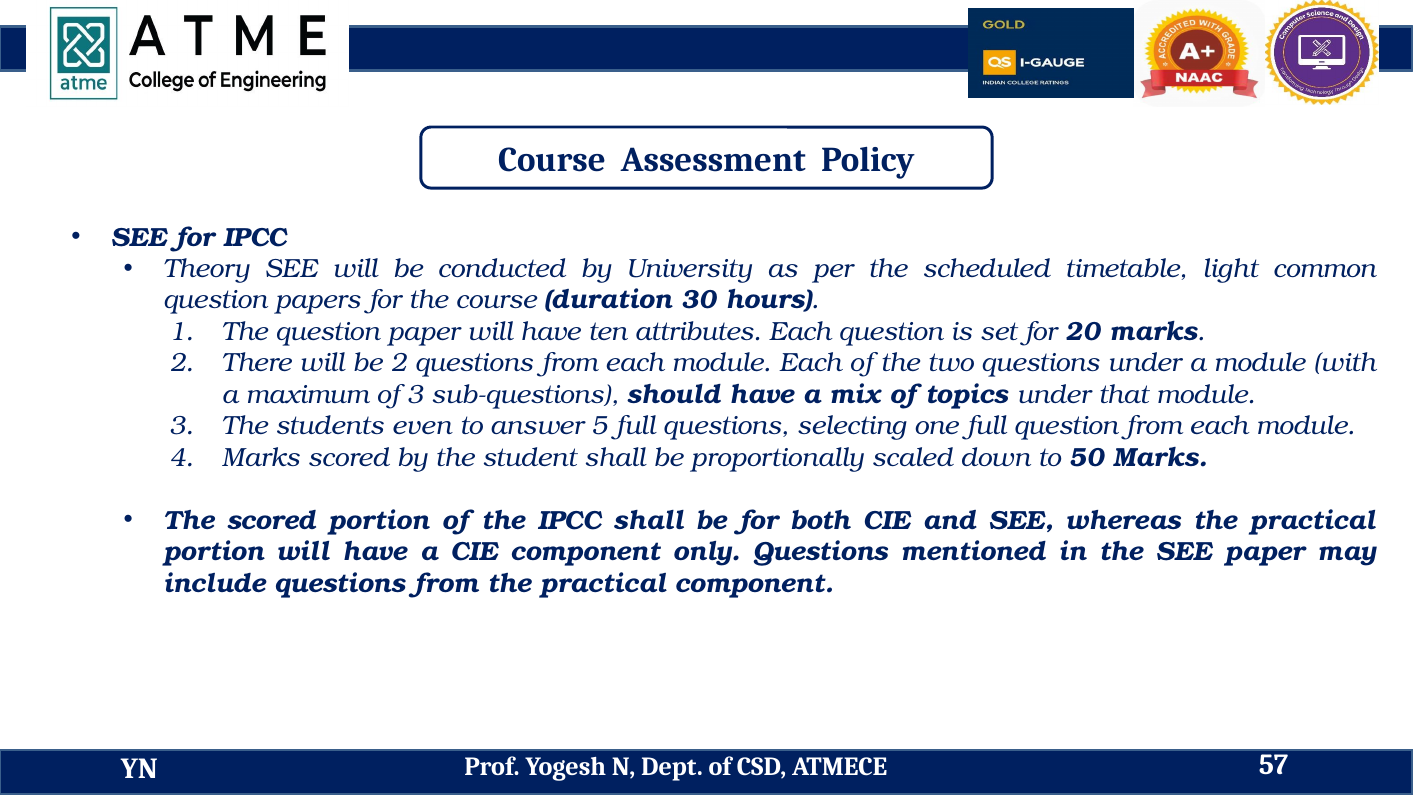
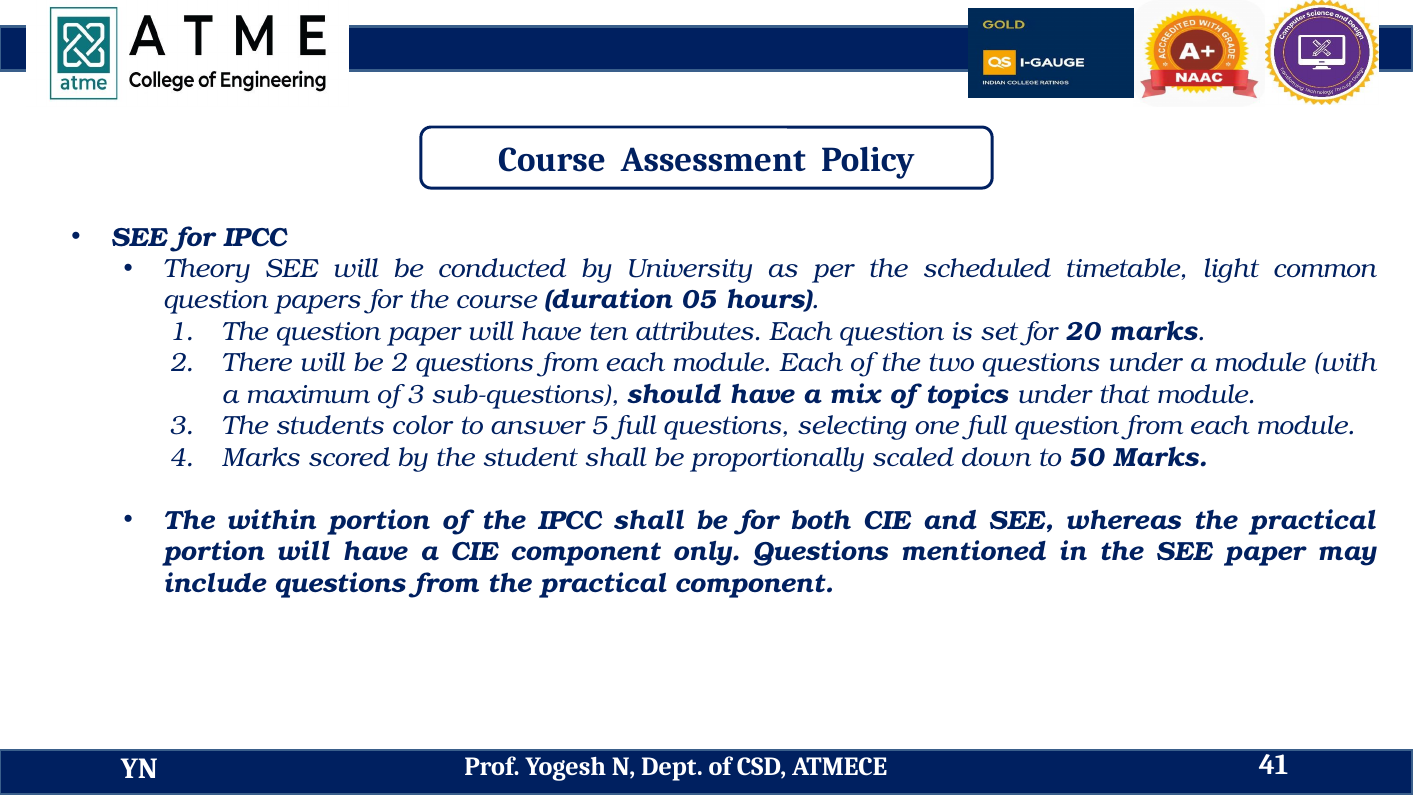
30: 30 -> 05
even: even -> color
The scored: scored -> within
57: 57 -> 41
